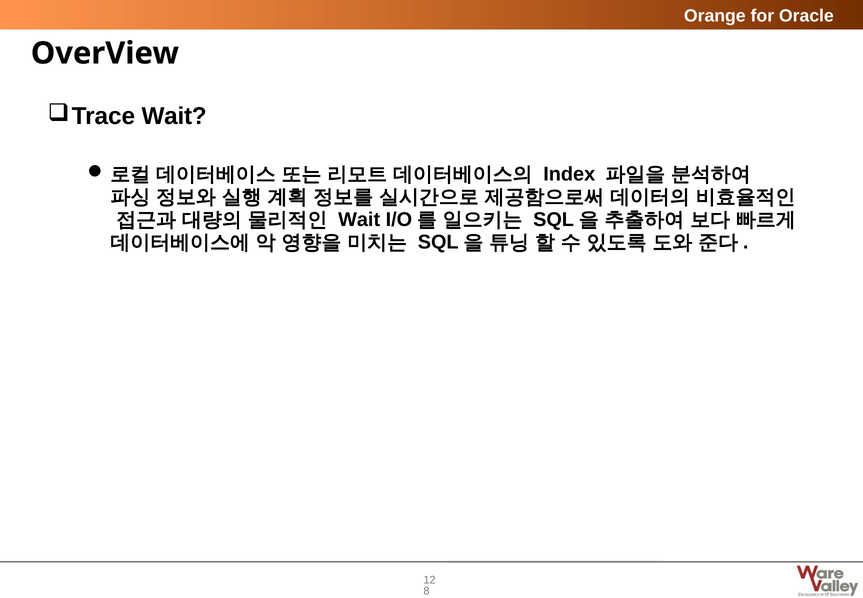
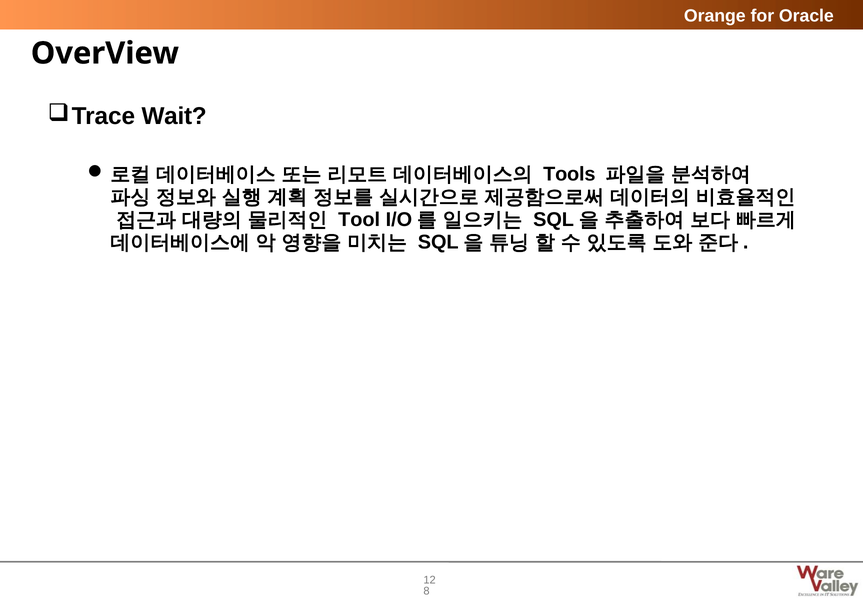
Index: Index -> Tools
Wait at (359, 219): Wait -> Tool
